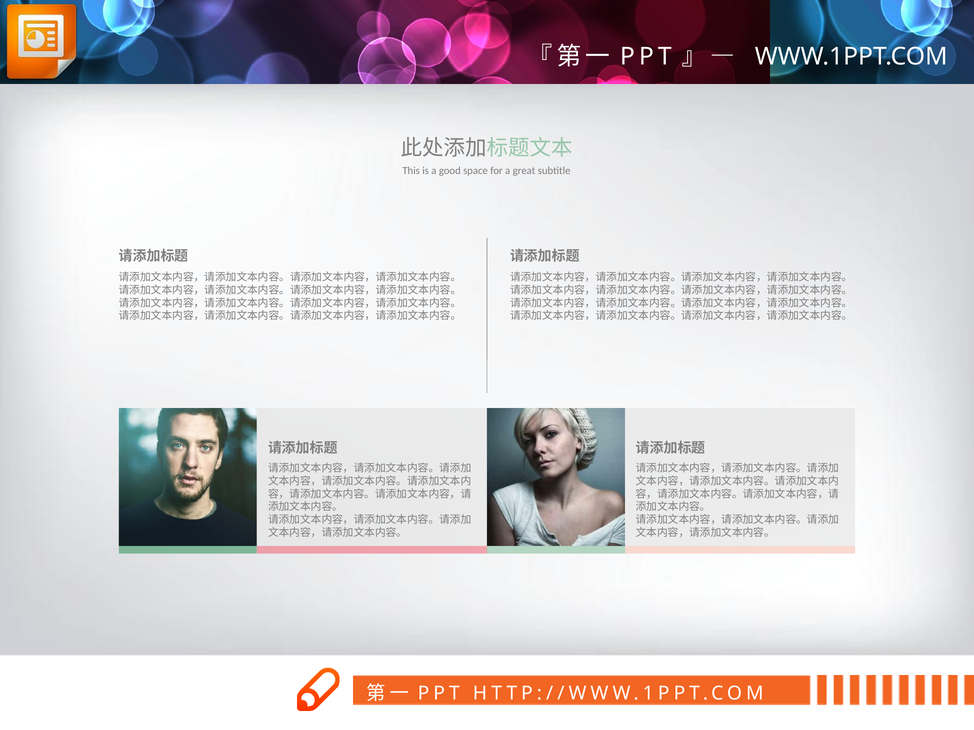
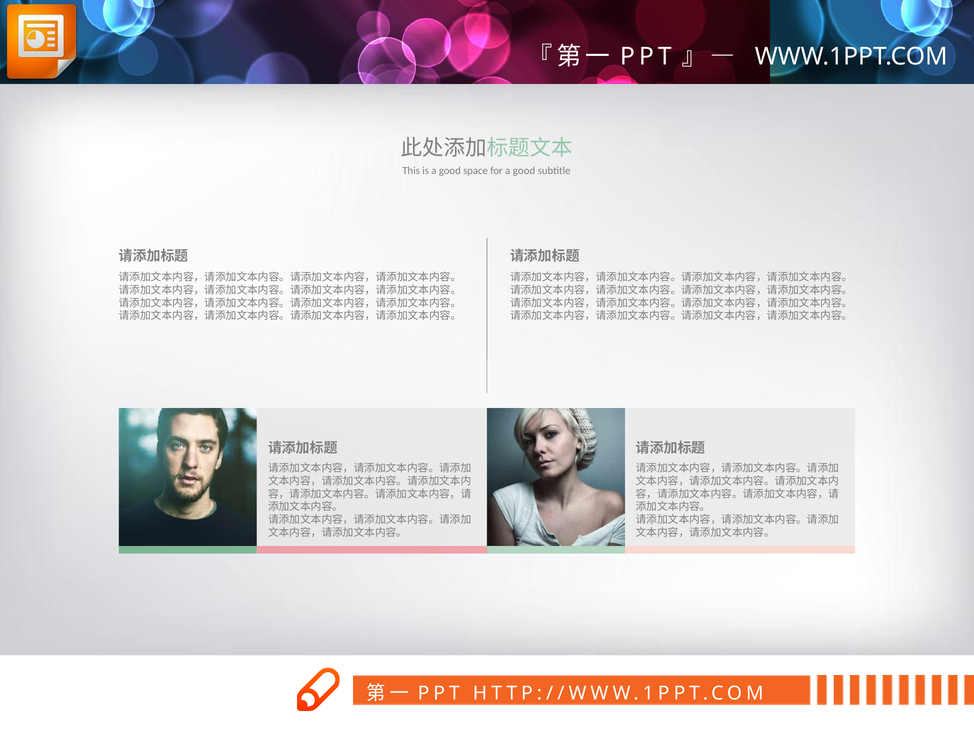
for a great: great -> good
